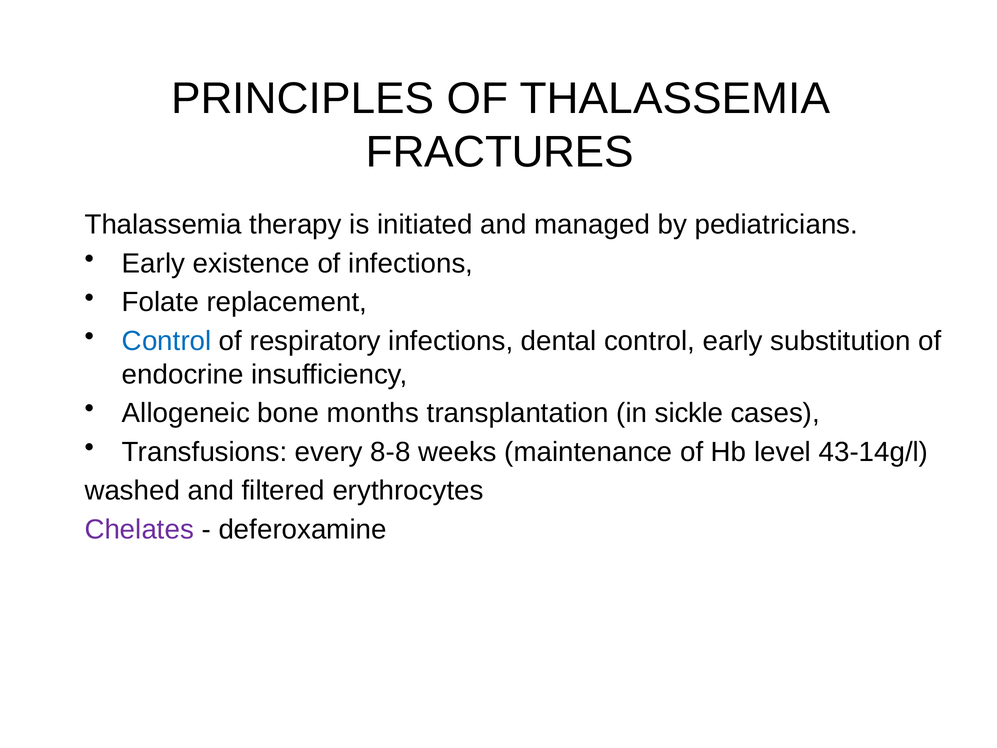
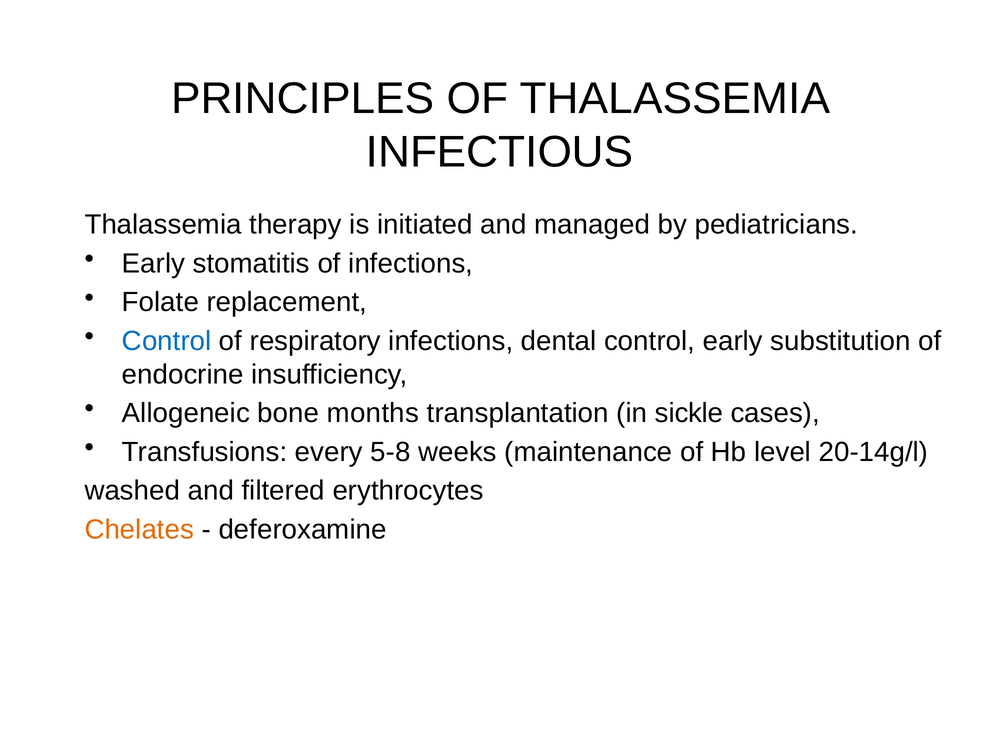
FRACTURES: FRACTURES -> INFECTIOUS
existence: existence -> stomatitis
8-8: 8-8 -> 5-8
43-14g/l: 43-14g/l -> 20-14g/l
Chelates colour: purple -> orange
